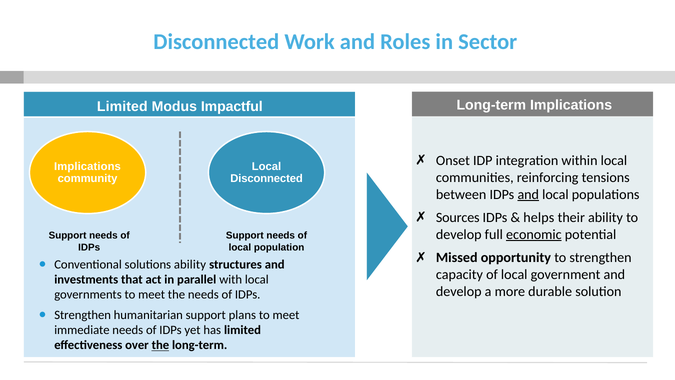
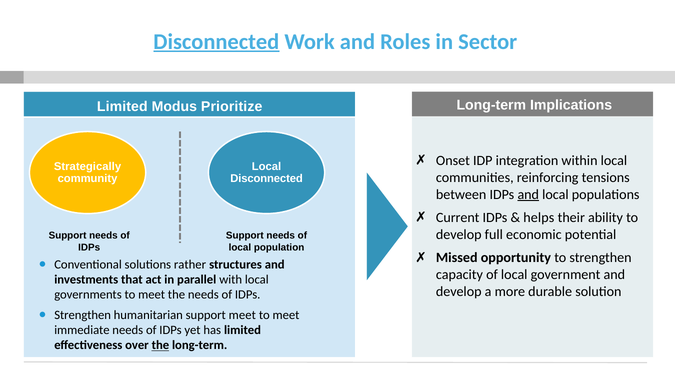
Disconnected at (216, 42) underline: none -> present
Impactful: Impactful -> Prioritize
Implications at (87, 166): Implications -> Strategically
Sources: Sources -> Current
economic underline: present -> none
solutions ability: ability -> rather
support plans: plans -> meet
